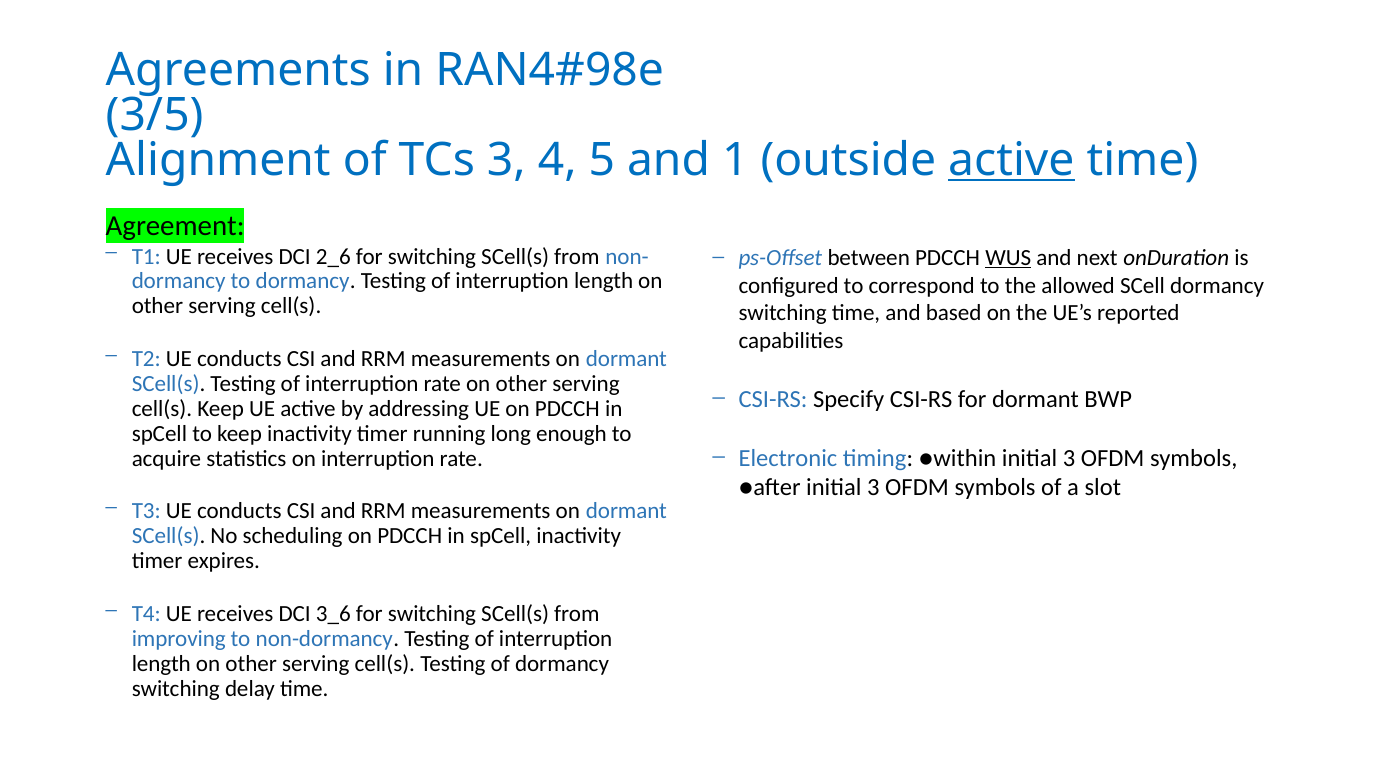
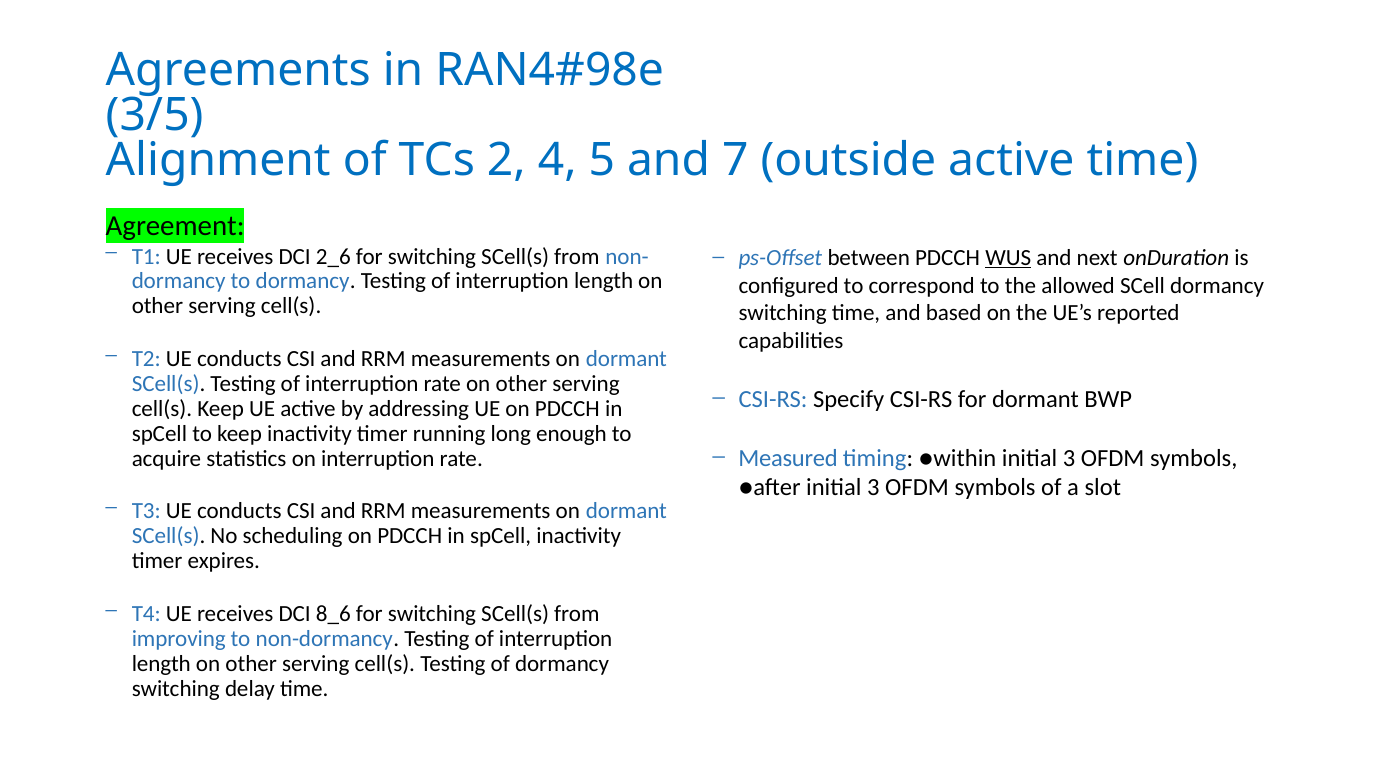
TCs 3: 3 -> 2
1: 1 -> 7
active at (1011, 160) underline: present -> none
Electronic: Electronic -> Measured
3_6: 3_6 -> 8_6
